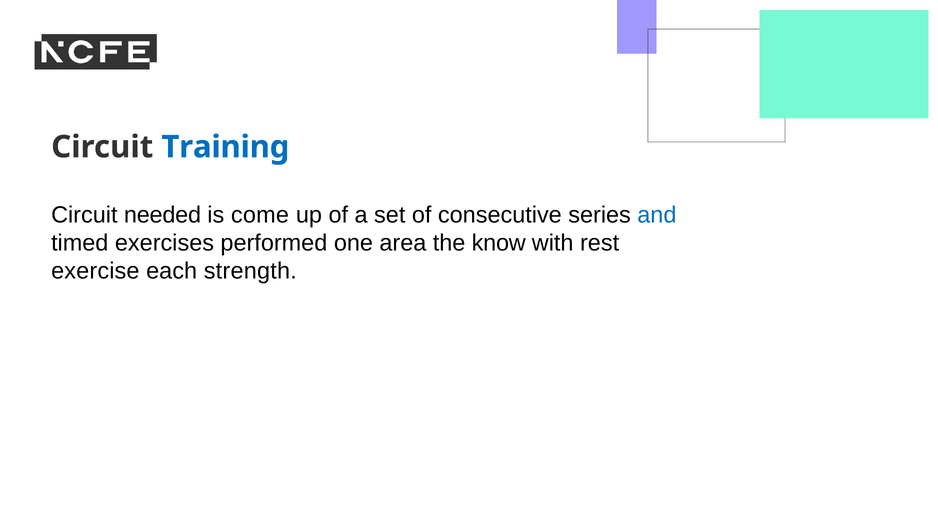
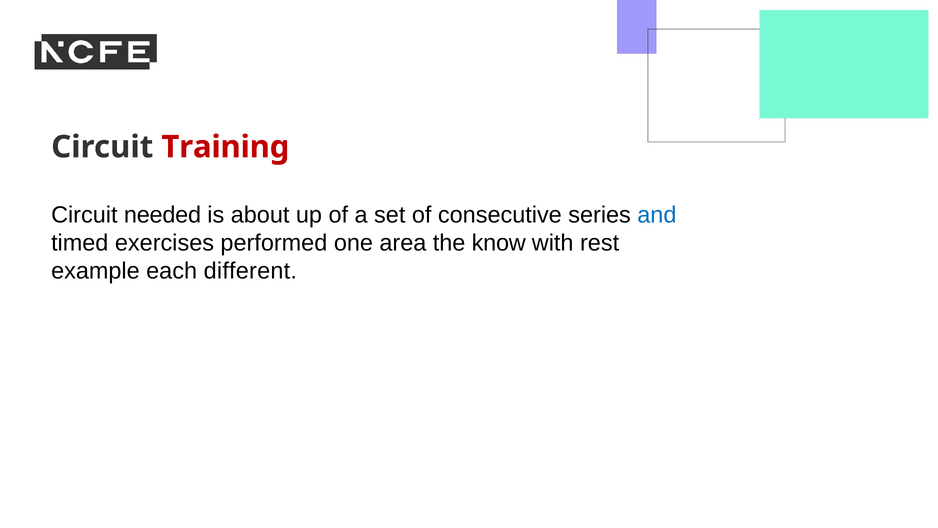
Training colour: blue -> red
come: come -> about
exercise: exercise -> example
strength: strength -> different
